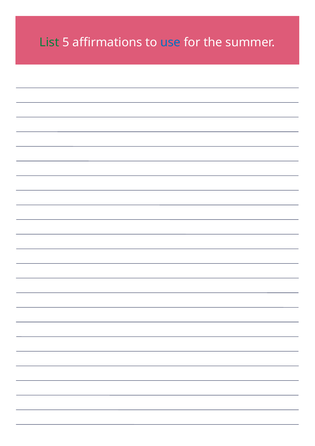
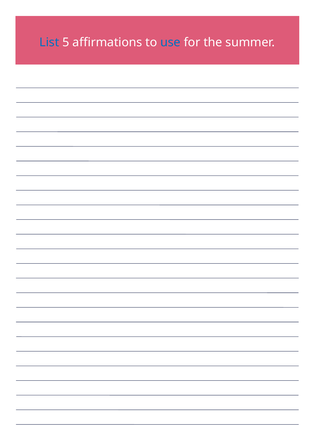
List colour: green -> blue
